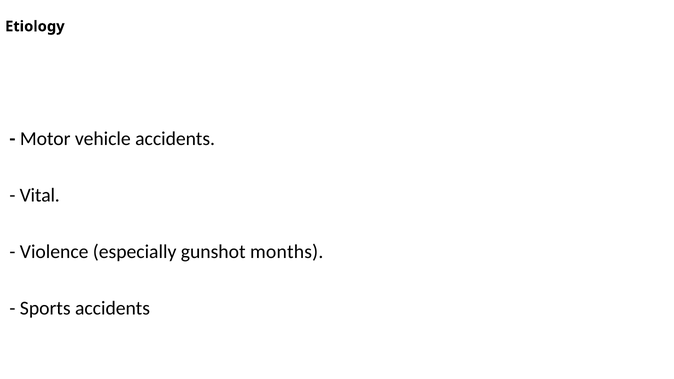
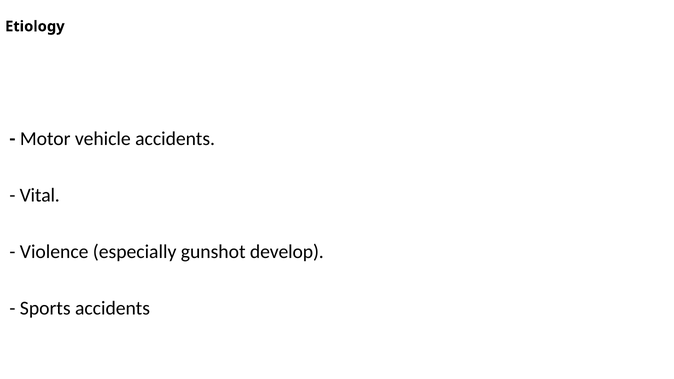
months: months -> develop
